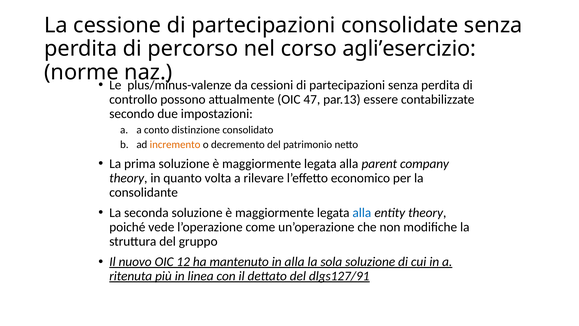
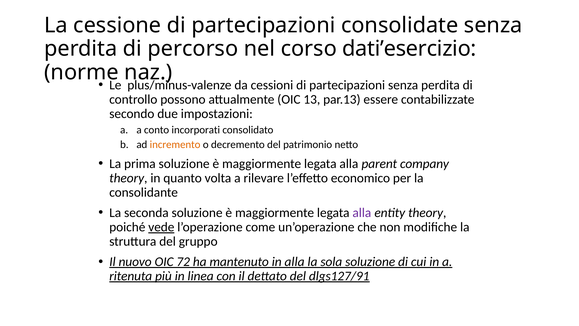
agli’esercizio: agli’esercizio -> dati’esercizio
47: 47 -> 13
distinzione: distinzione -> incorporati
alla at (362, 213) colour: blue -> purple
vede underline: none -> present
12: 12 -> 72
